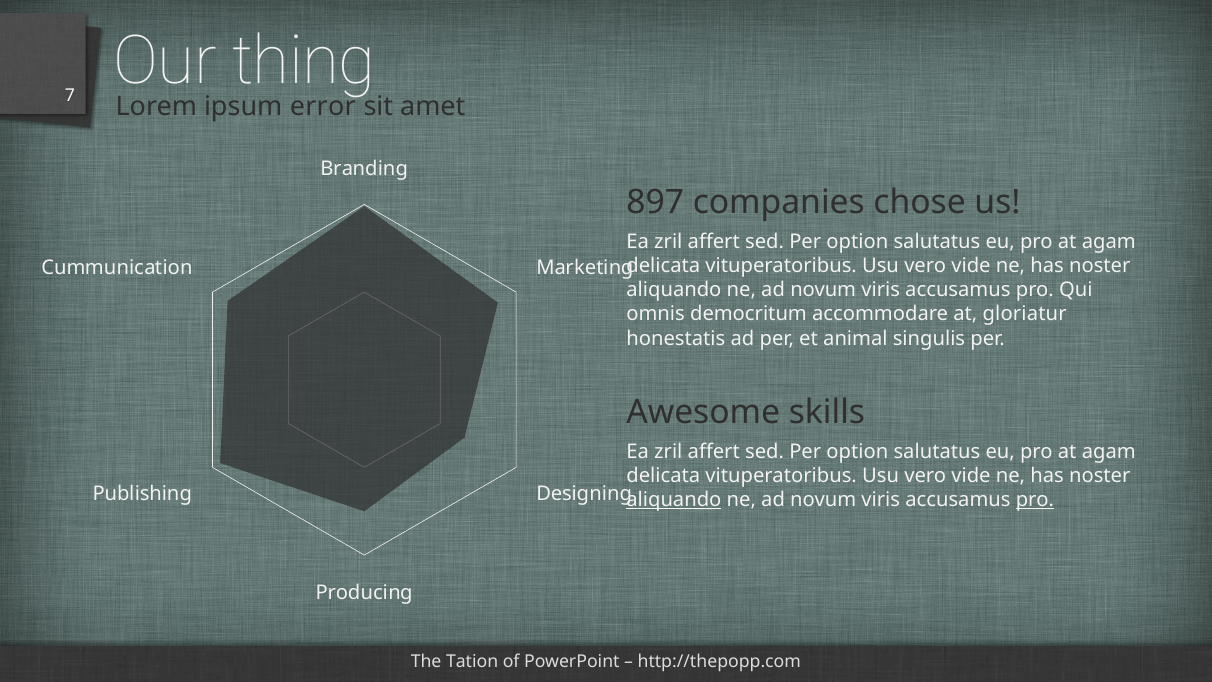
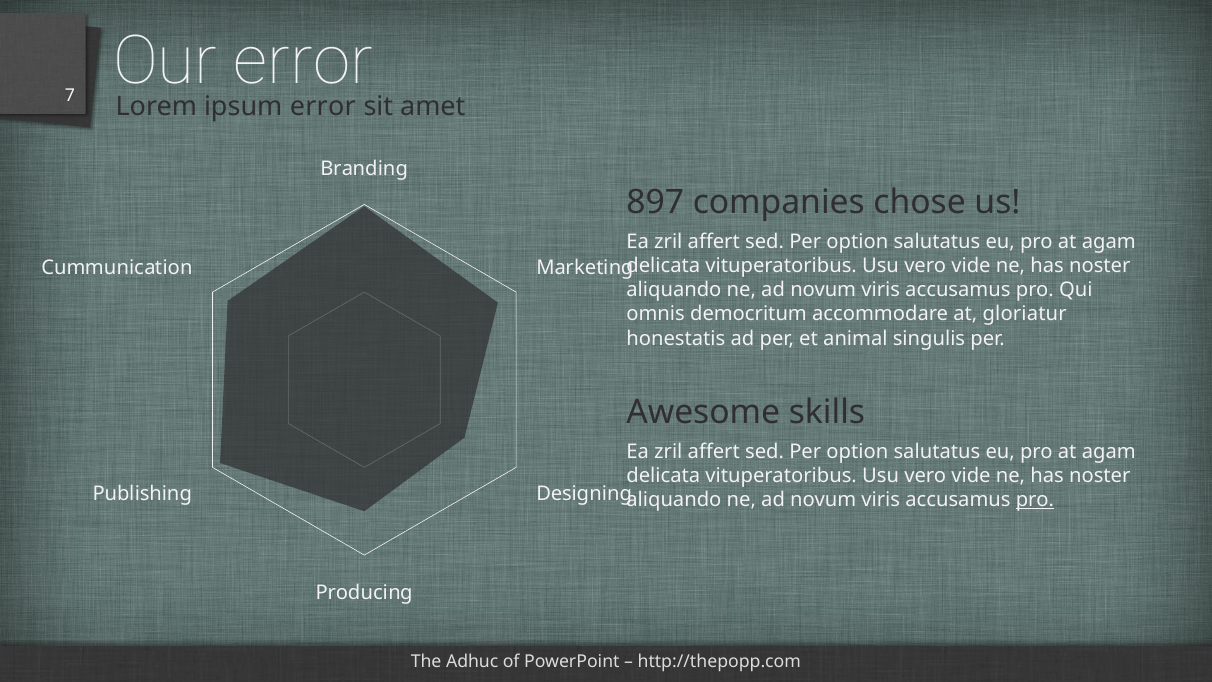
Our thing: thing -> error
aliquando at (674, 500) underline: present -> none
Tation: Tation -> Adhuc
